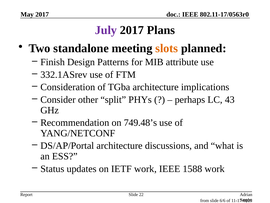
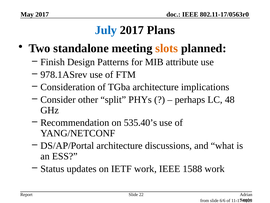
July colour: purple -> blue
332.1ASrev: 332.1ASrev -> 978.1ASrev
43: 43 -> 48
749.48’s: 749.48’s -> 535.40’s
